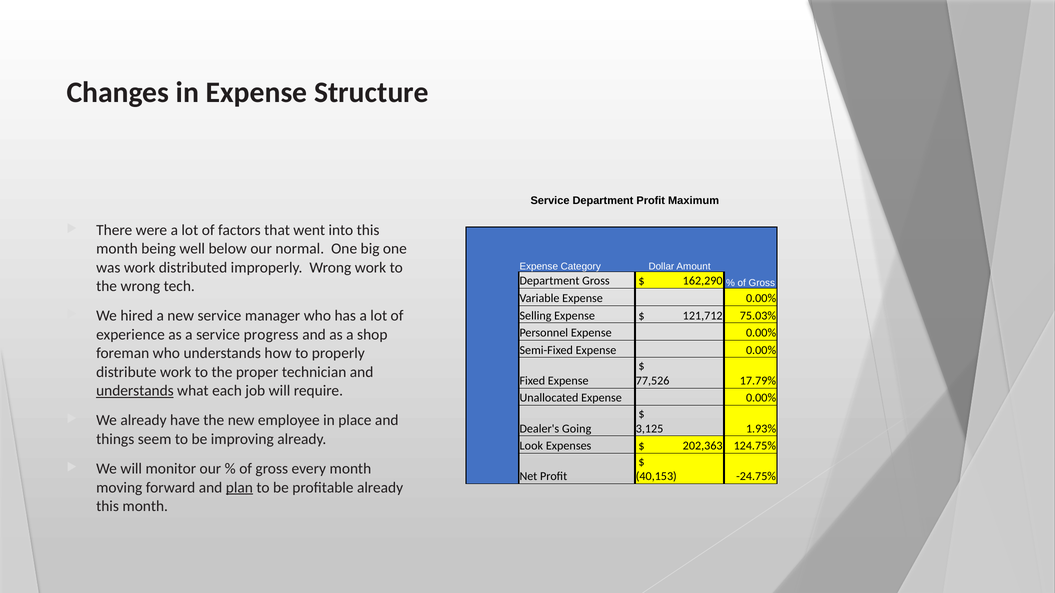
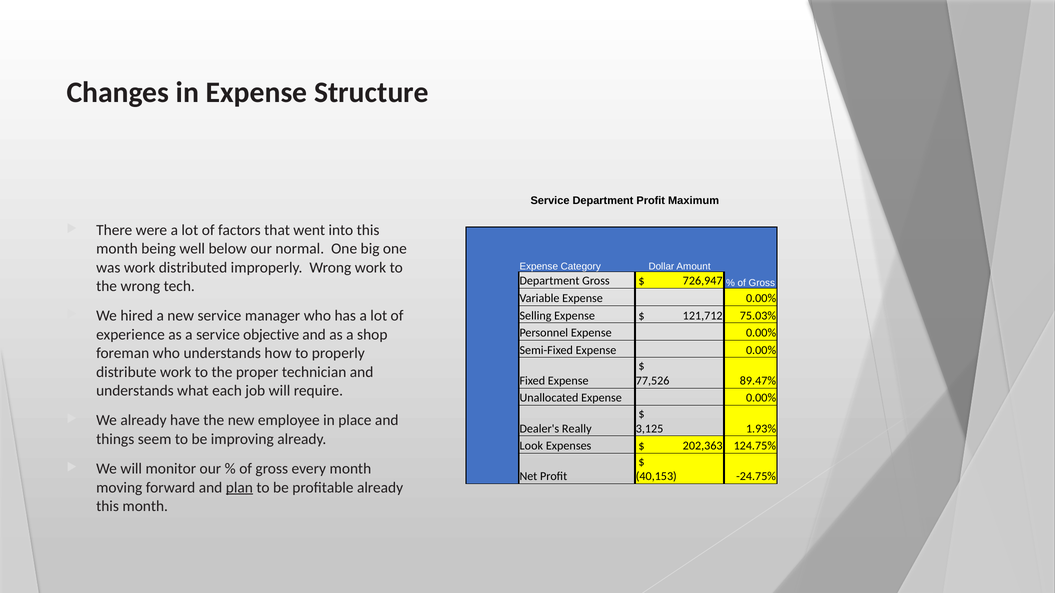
162,290: 162,290 -> 726,947
progress: progress -> objective
17.79%: 17.79% -> 89.47%
understands at (135, 391) underline: present -> none
Going: Going -> Really
